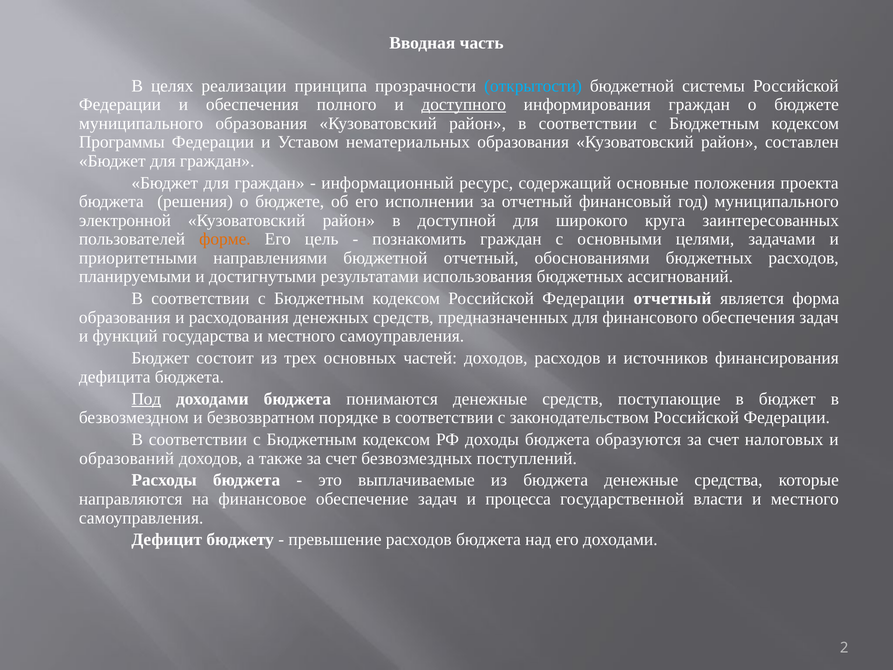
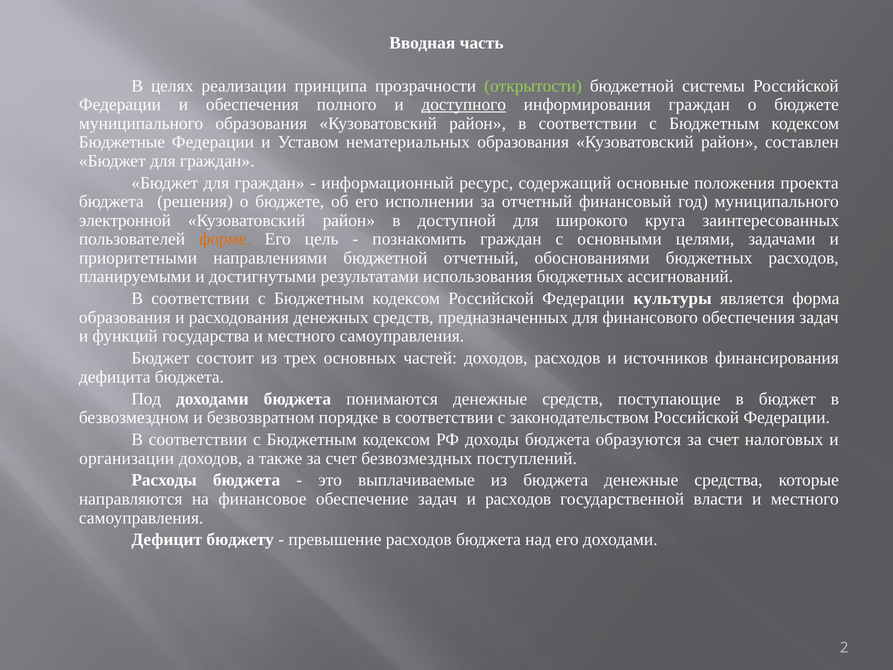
открытости colour: light blue -> light green
Программы: Программы -> Бюджетные
Федерации отчетный: отчетный -> культуры
Под underline: present -> none
образований: образований -> организации
и процесса: процесса -> расходов
